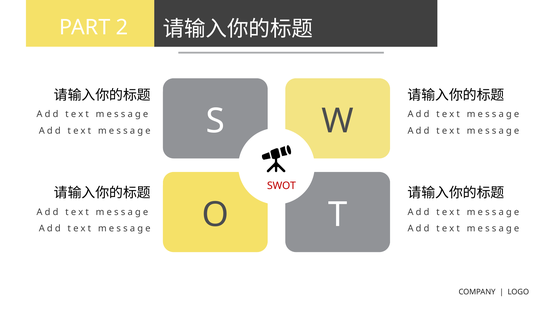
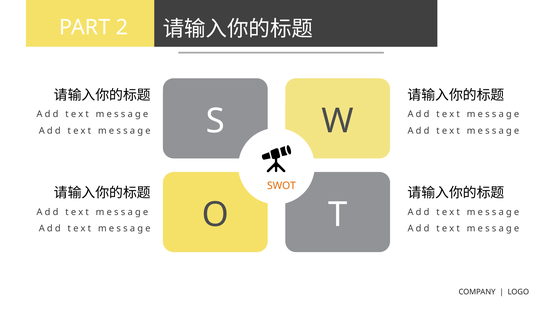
SWOT colour: red -> orange
